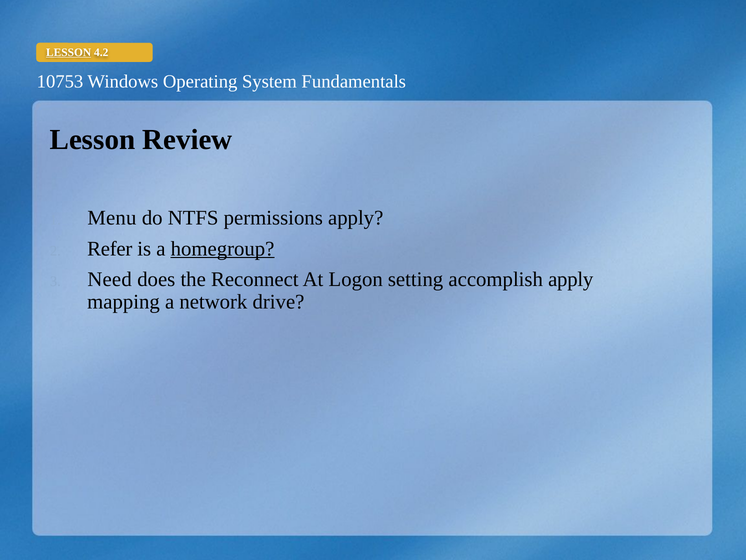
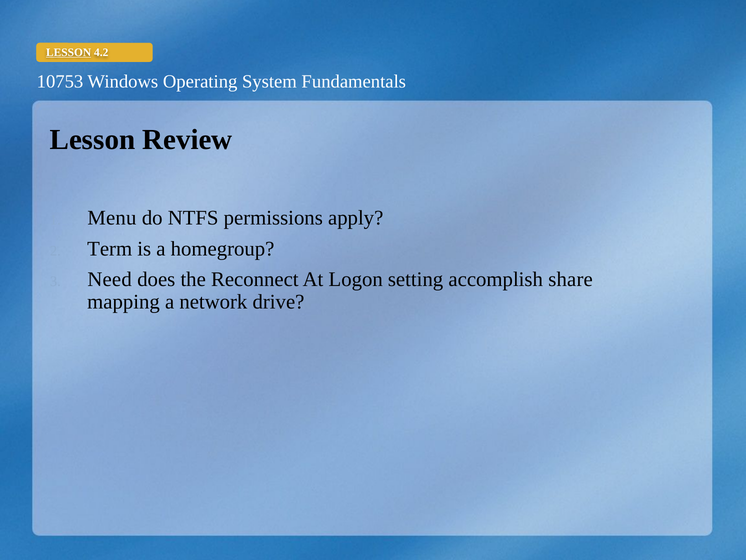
Refer: Refer -> Term
homegroup underline: present -> none
accomplish apply: apply -> share
